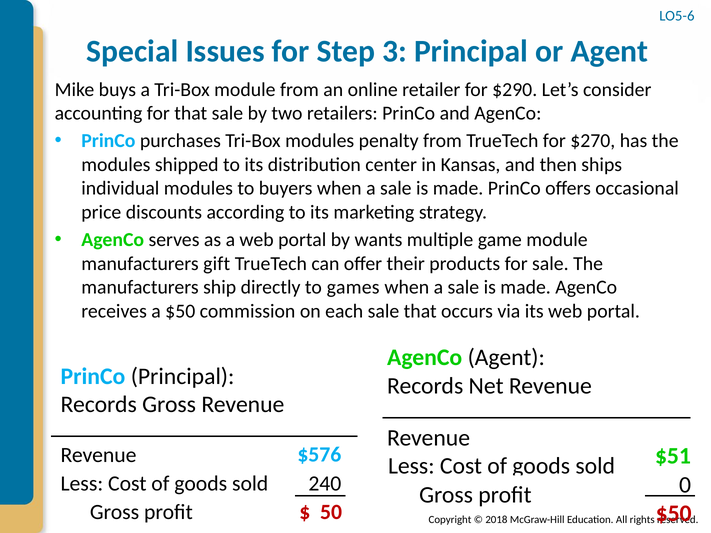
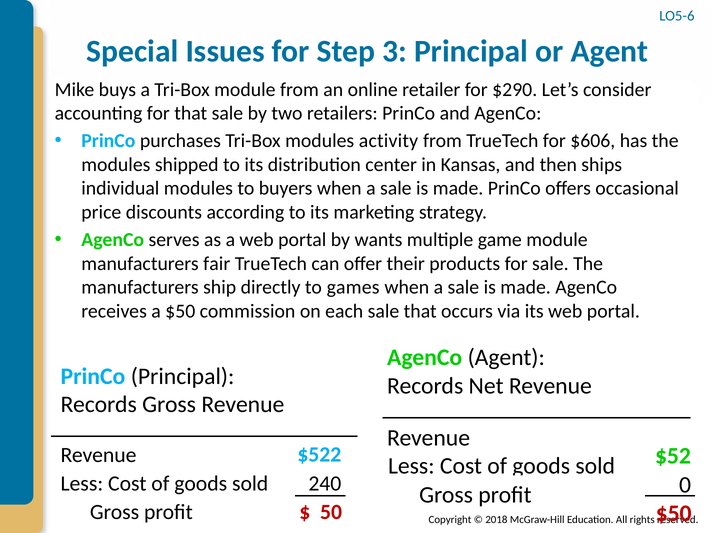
penalty: penalty -> activity
$270: $270 -> $606
gift: gift -> fair
$576: $576 -> $522
$51: $51 -> $52
